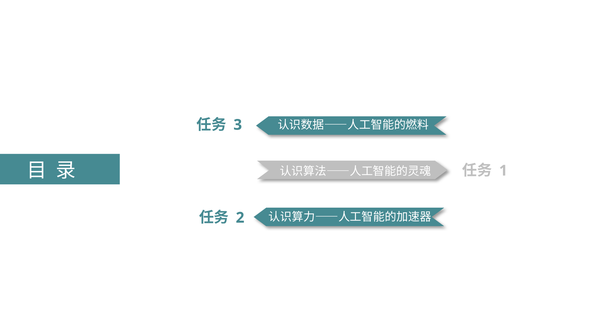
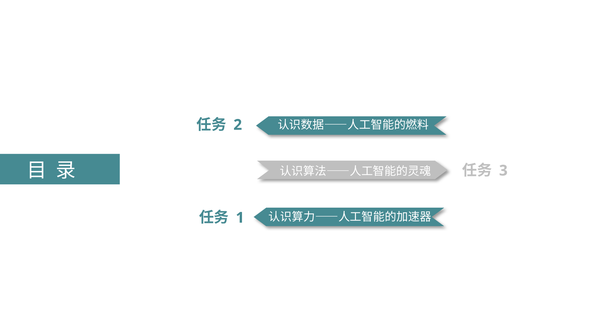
3: 3 -> 2
1: 1 -> 3
2: 2 -> 1
